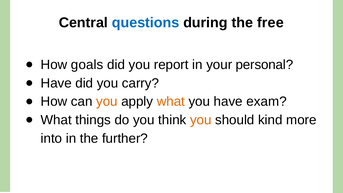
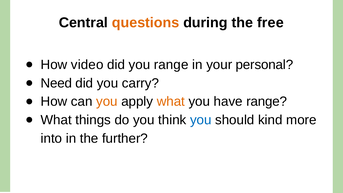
questions colour: blue -> orange
goals: goals -> video
you report: report -> range
Have at (56, 83): Have -> Need
have exam: exam -> range
you at (201, 120) colour: orange -> blue
